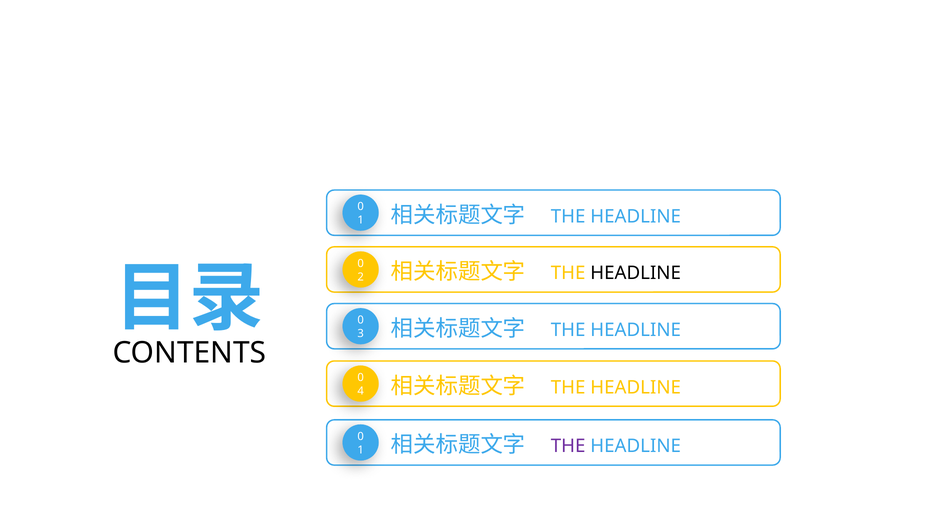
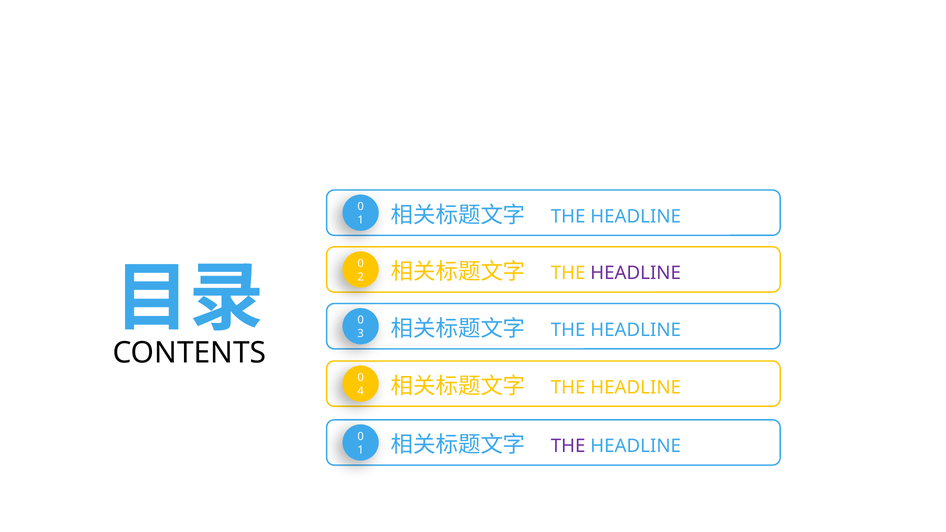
HEADLINE at (636, 273) colour: black -> purple
